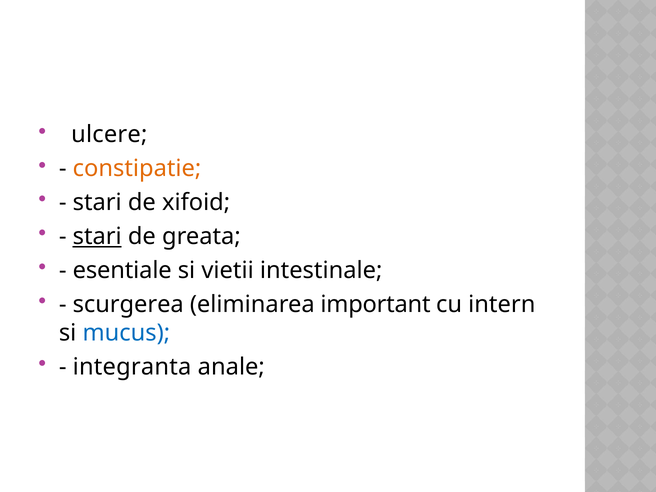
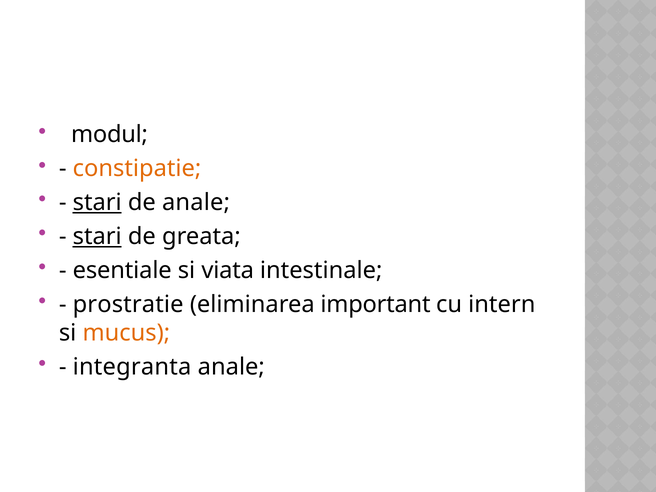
ulcere: ulcere -> modul
stari at (97, 203) underline: none -> present
de xifoid: xifoid -> anale
vietii: vietii -> viata
scurgerea: scurgerea -> prostratie
mucus colour: blue -> orange
